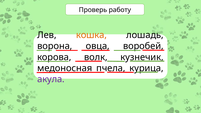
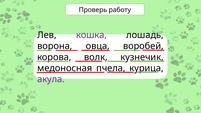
кошка colour: orange -> purple
